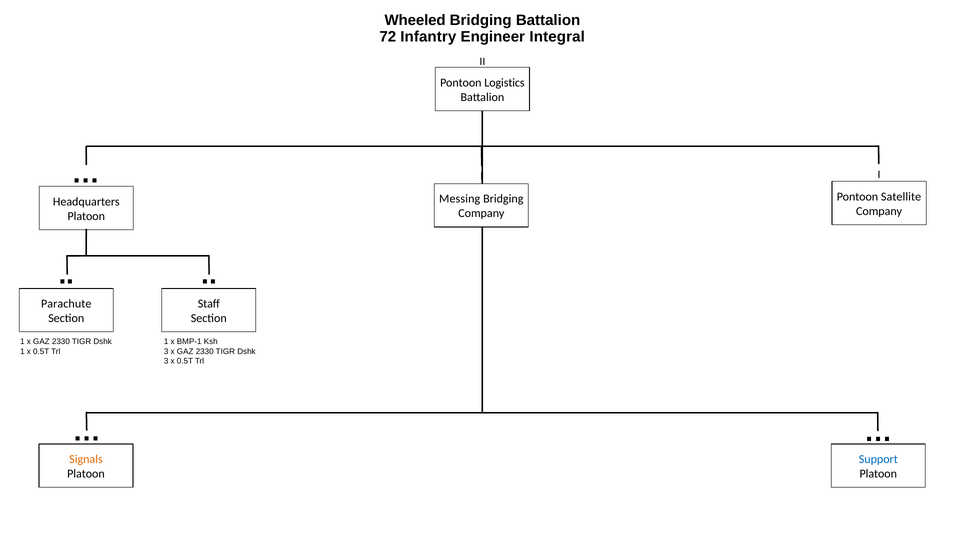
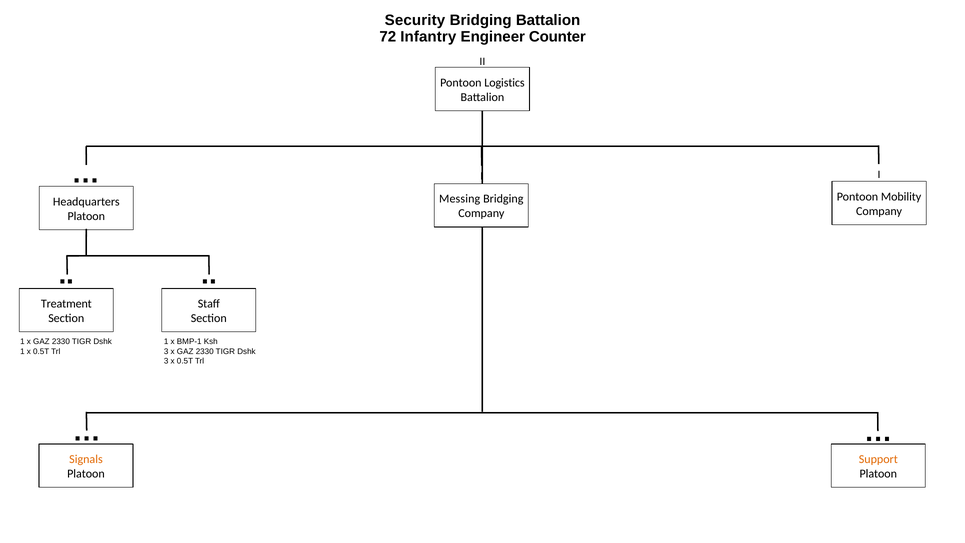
Wheeled: Wheeled -> Security
Integral: Integral -> Counter
Satellite: Satellite -> Mobility
Parachute: Parachute -> Treatment
Support colour: blue -> orange
